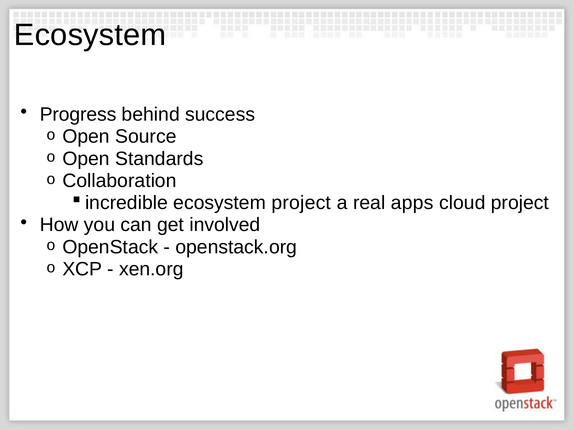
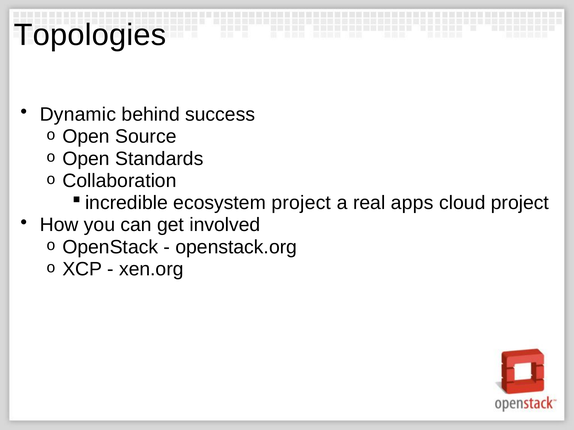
Ecosystem at (90, 35): Ecosystem -> Topologies
Progress: Progress -> Dynamic
